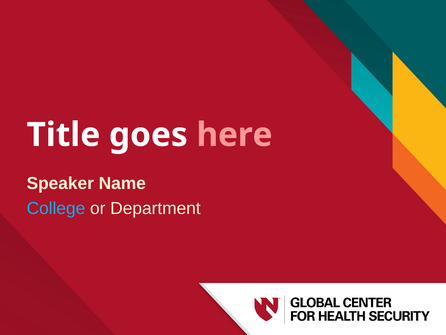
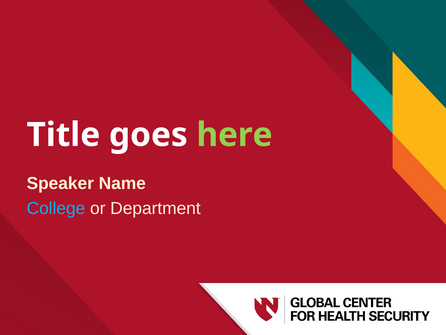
here colour: pink -> light green
